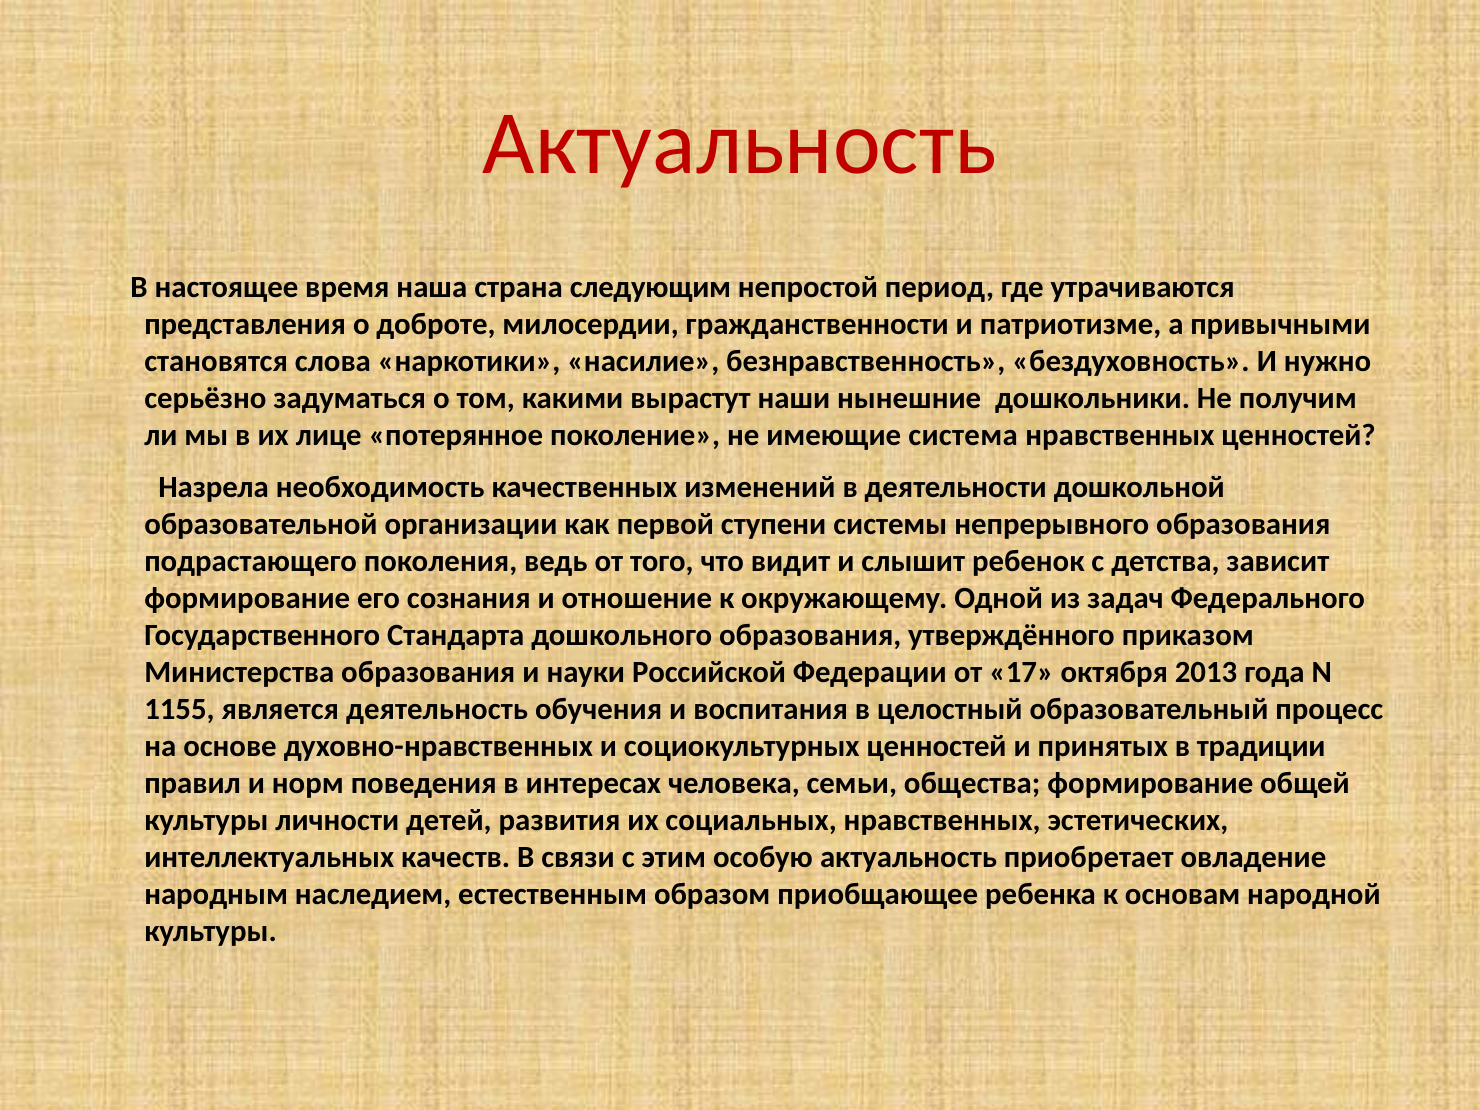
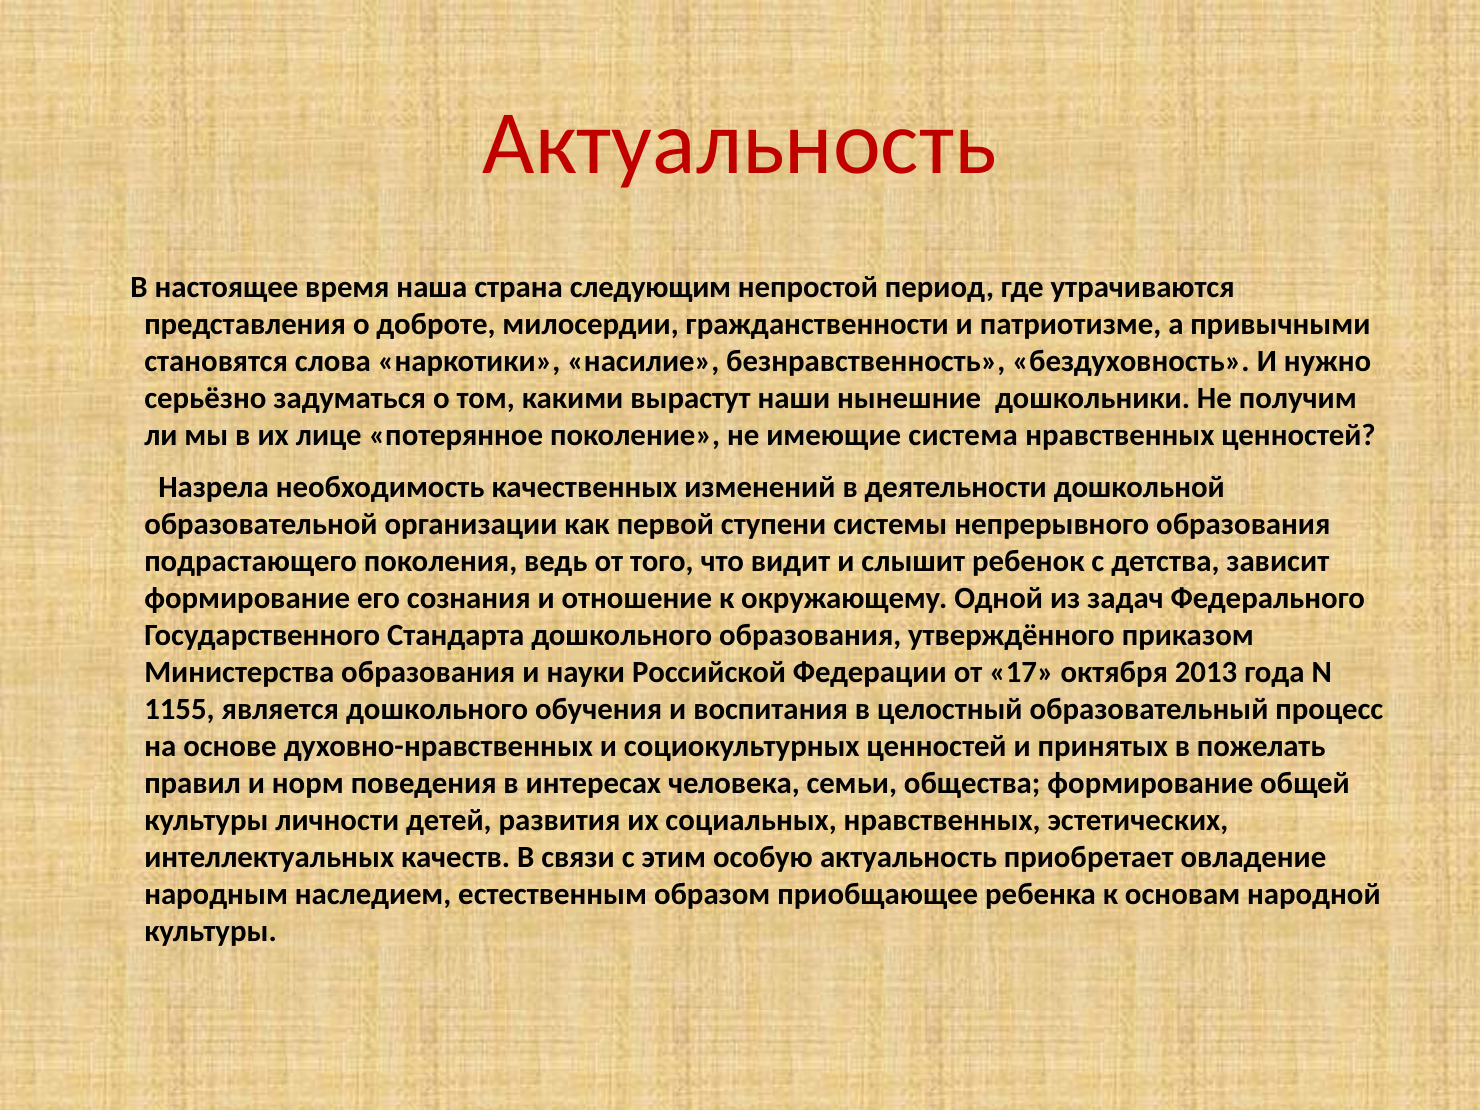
является деятельность: деятельность -> дошкольного
традиции: традиции -> пожелать
